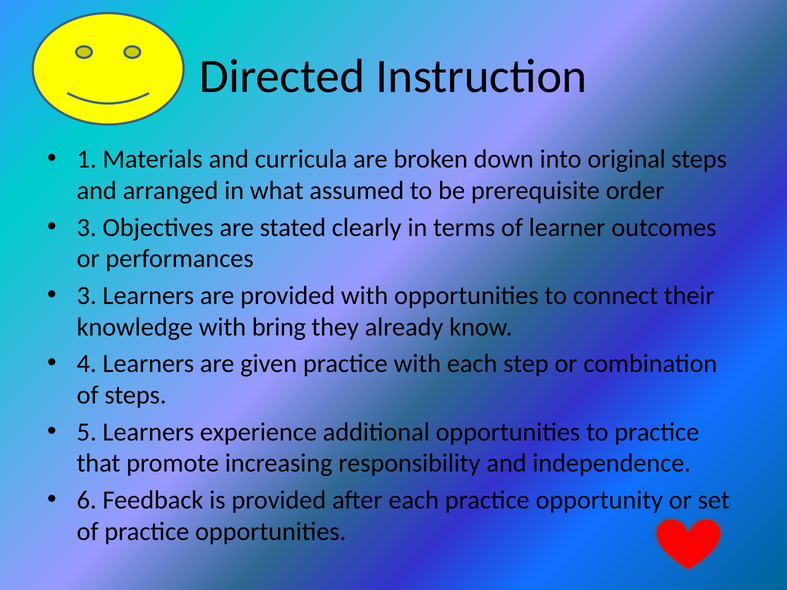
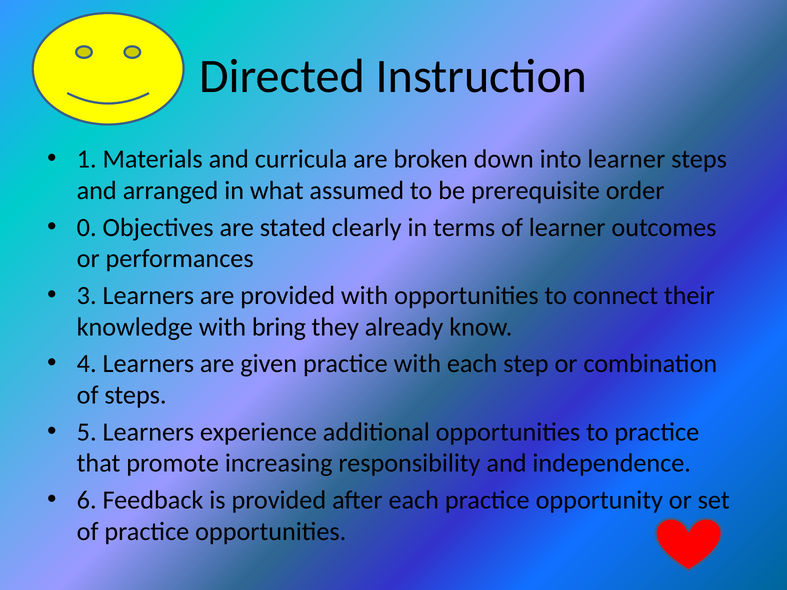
into original: original -> learner
3 at (87, 227): 3 -> 0
